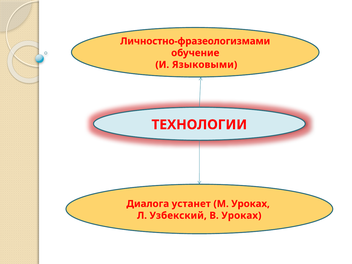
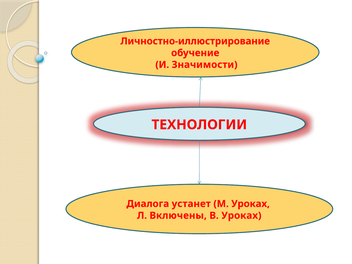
Личностно-фразеологизмами: Личностно-фразеологизмами -> Личностно-иллюстрирование
Языковыми: Языковыми -> Значимости
Узбекский: Узбекский -> Включены
